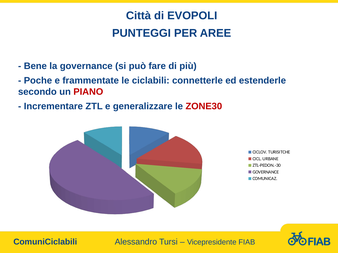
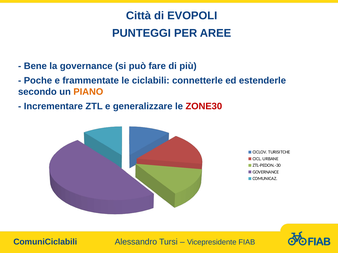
PIANO colour: red -> orange
